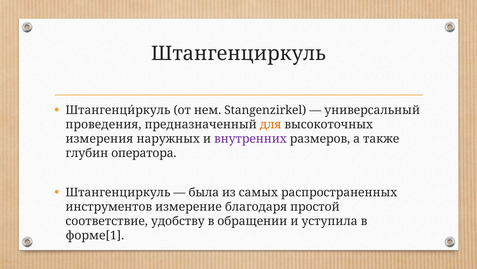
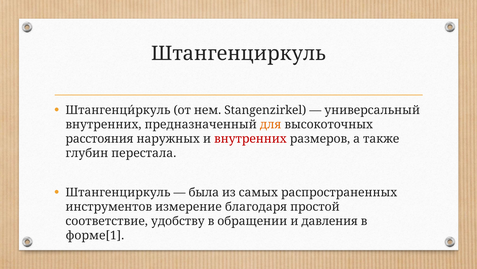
проведения at (103, 124): проведения -> внутренних
измерения: измерения -> расстояния
внутренних at (250, 138) colour: purple -> red
оператора: оператора -> перестала
уступила: уступила -> давления
